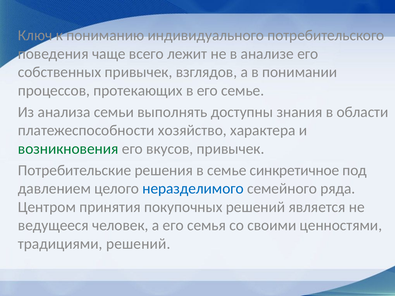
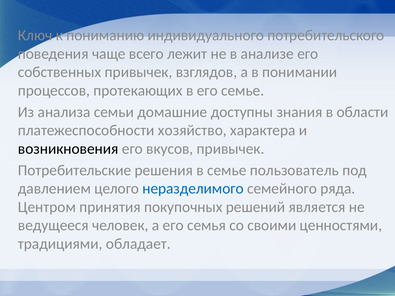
выполнять: выполнять -> домашние
возникновения colour: green -> black
синкретичное: синкретичное -> пользователь
традициями решений: решений -> обладает
